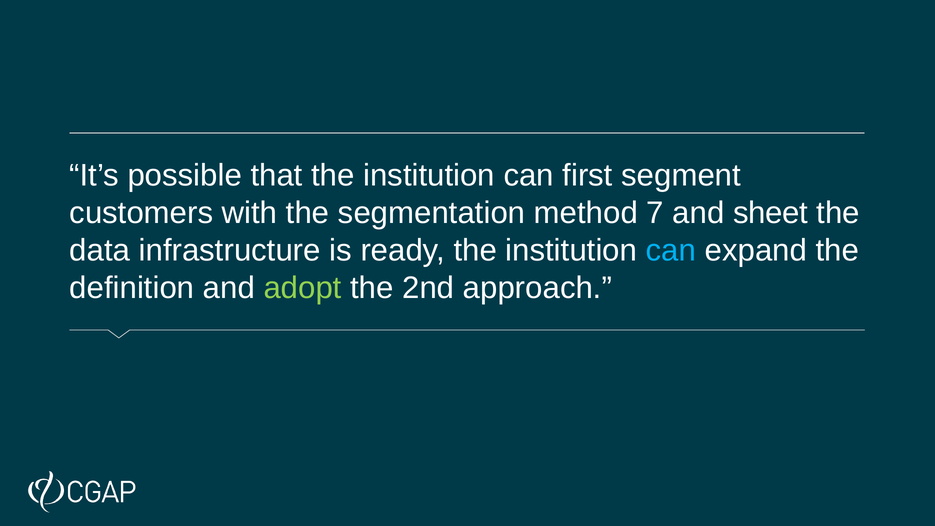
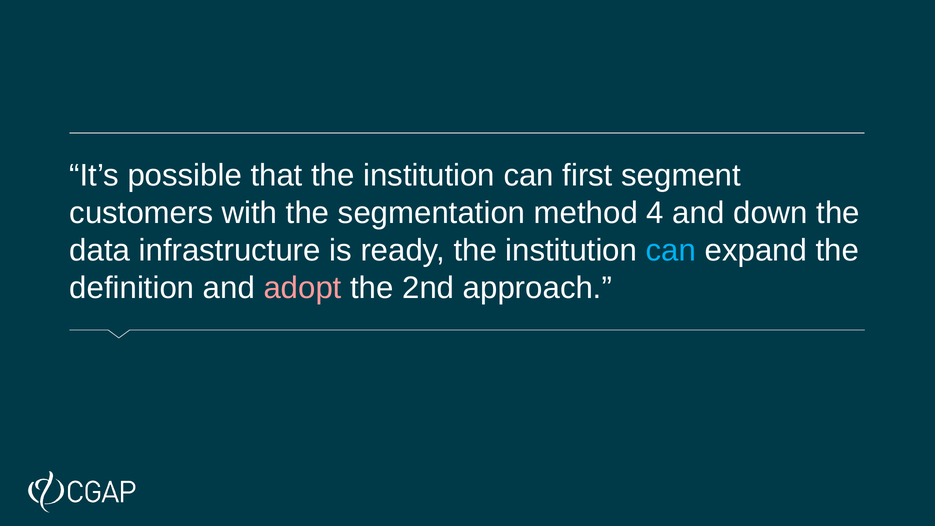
7: 7 -> 4
sheet: sheet -> down
adopt colour: light green -> pink
